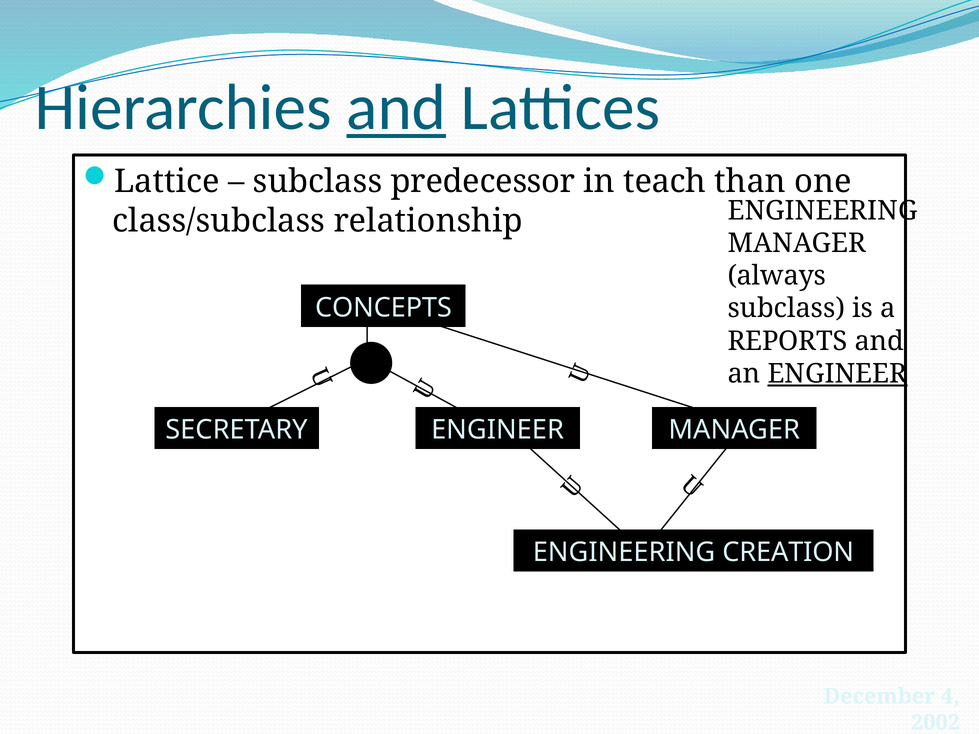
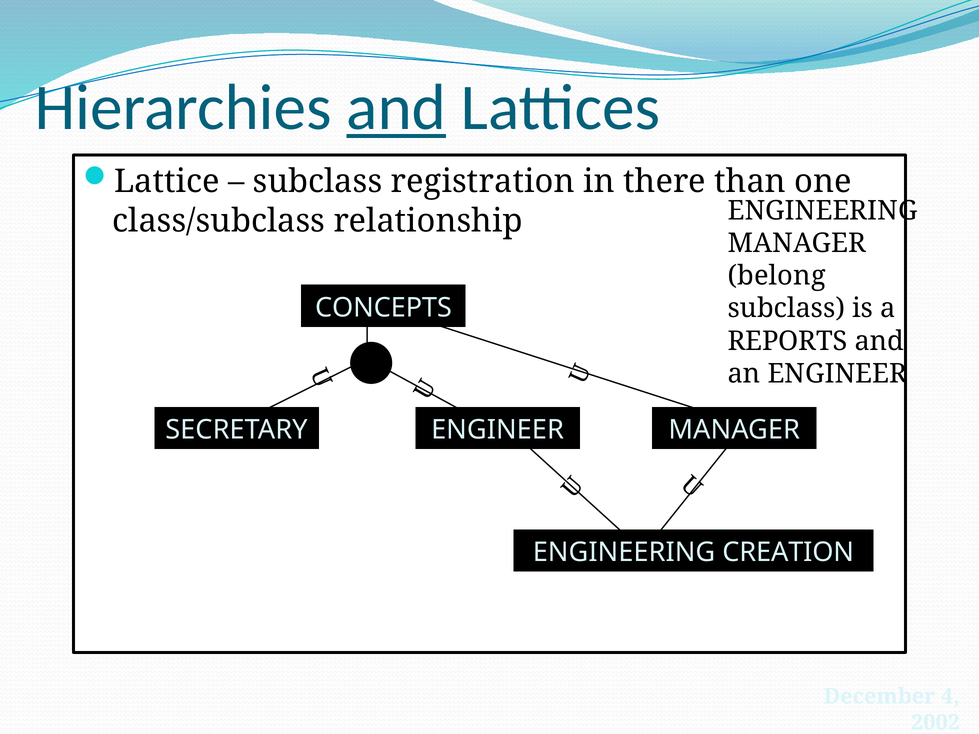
predecessor: predecessor -> registration
teach: teach -> there
always: always -> belong
ENGINEER at (837, 374) underline: present -> none
